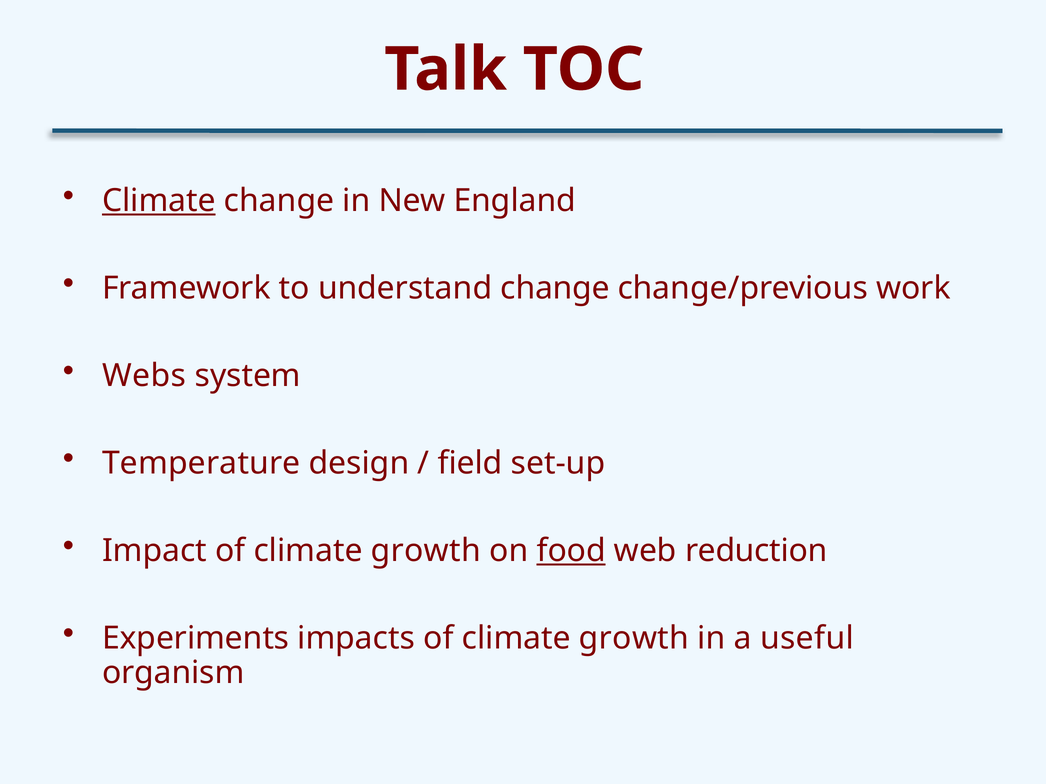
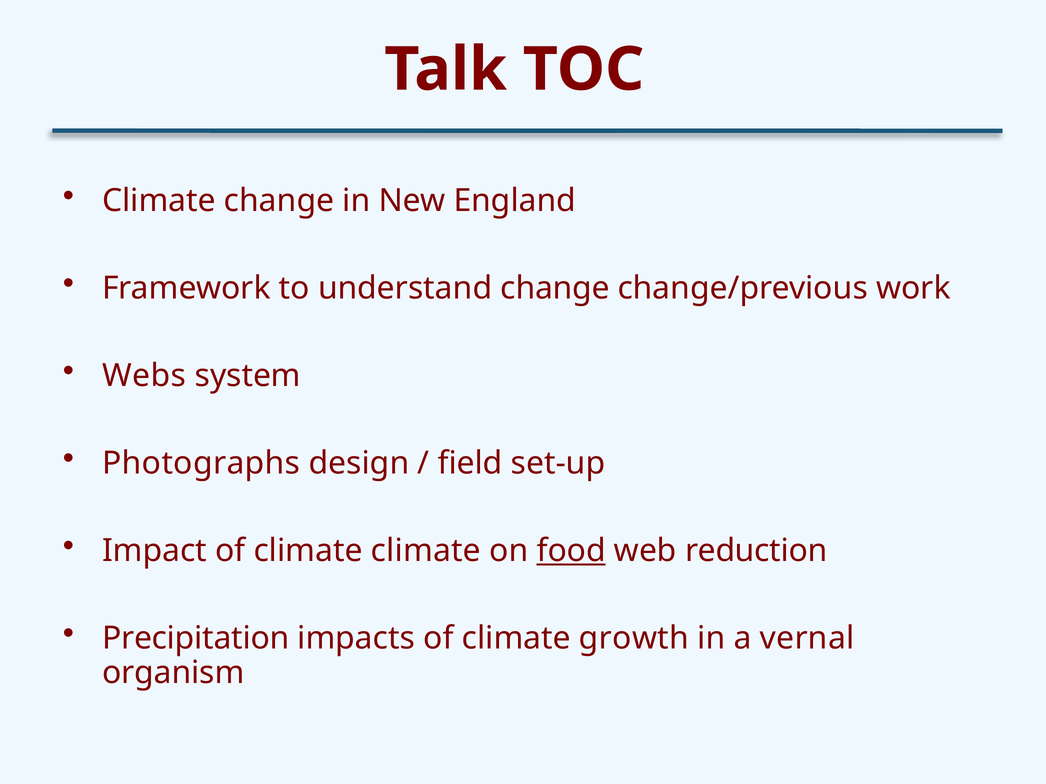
Climate at (159, 201) underline: present -> none
Temperature: Temperature -> Photographs
Impact of climate growth: growth -> climate
Experiments: Experiments -> Precipitation
useful: useful -> vernal
